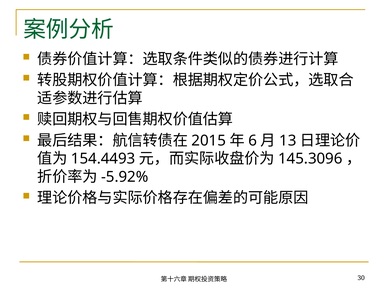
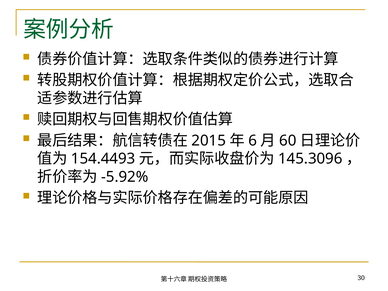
13: 13 -> 60
